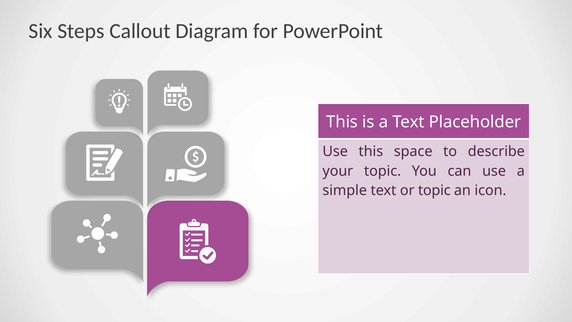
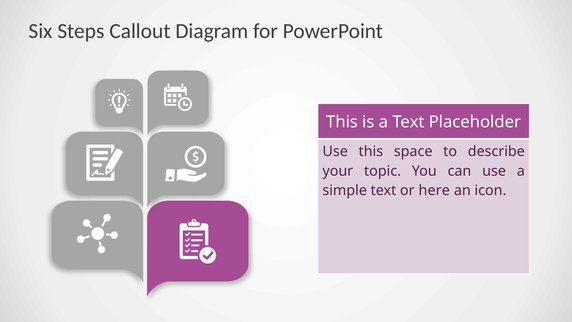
or topic: topic -> here
